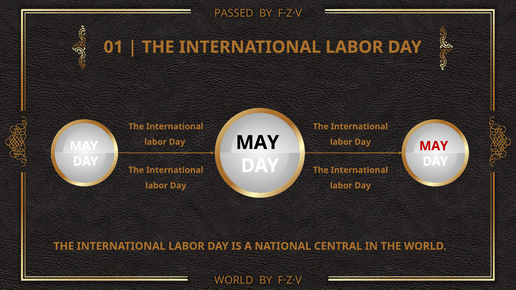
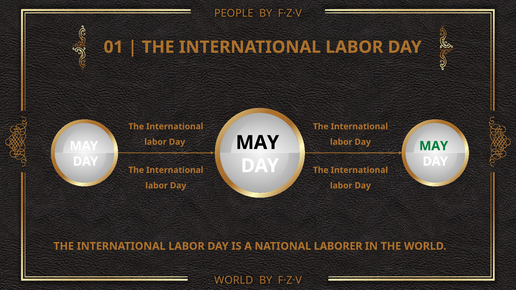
PASSED: PASSED -> PEOPLE
MAY at (434, 146) colour: red -> green
CENTRAL: CENTRAL -> LABORER
